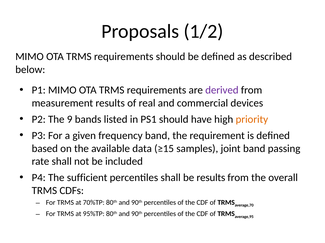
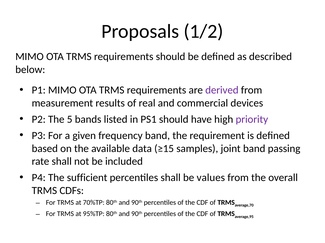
9: 9 -> 5
priority colour: orange -> purple
be results: results -> values
